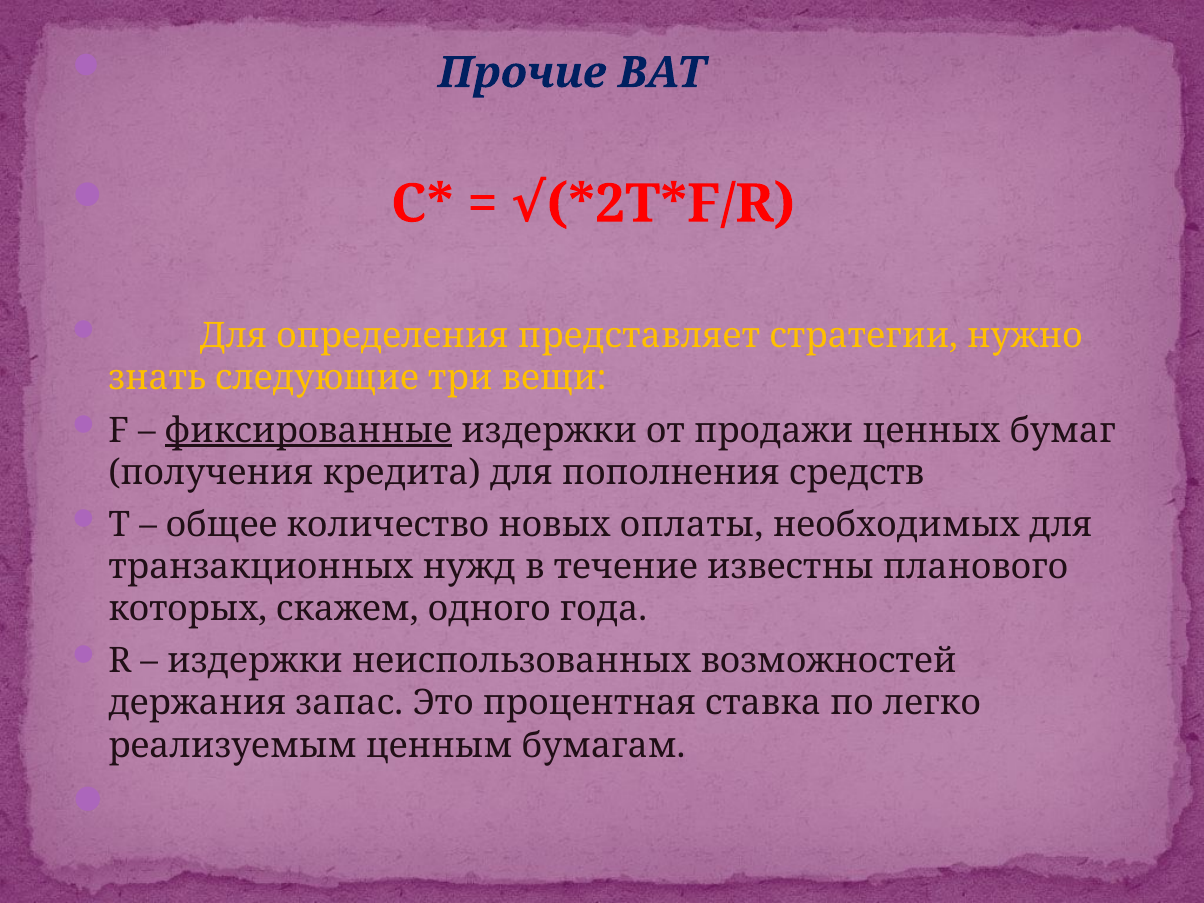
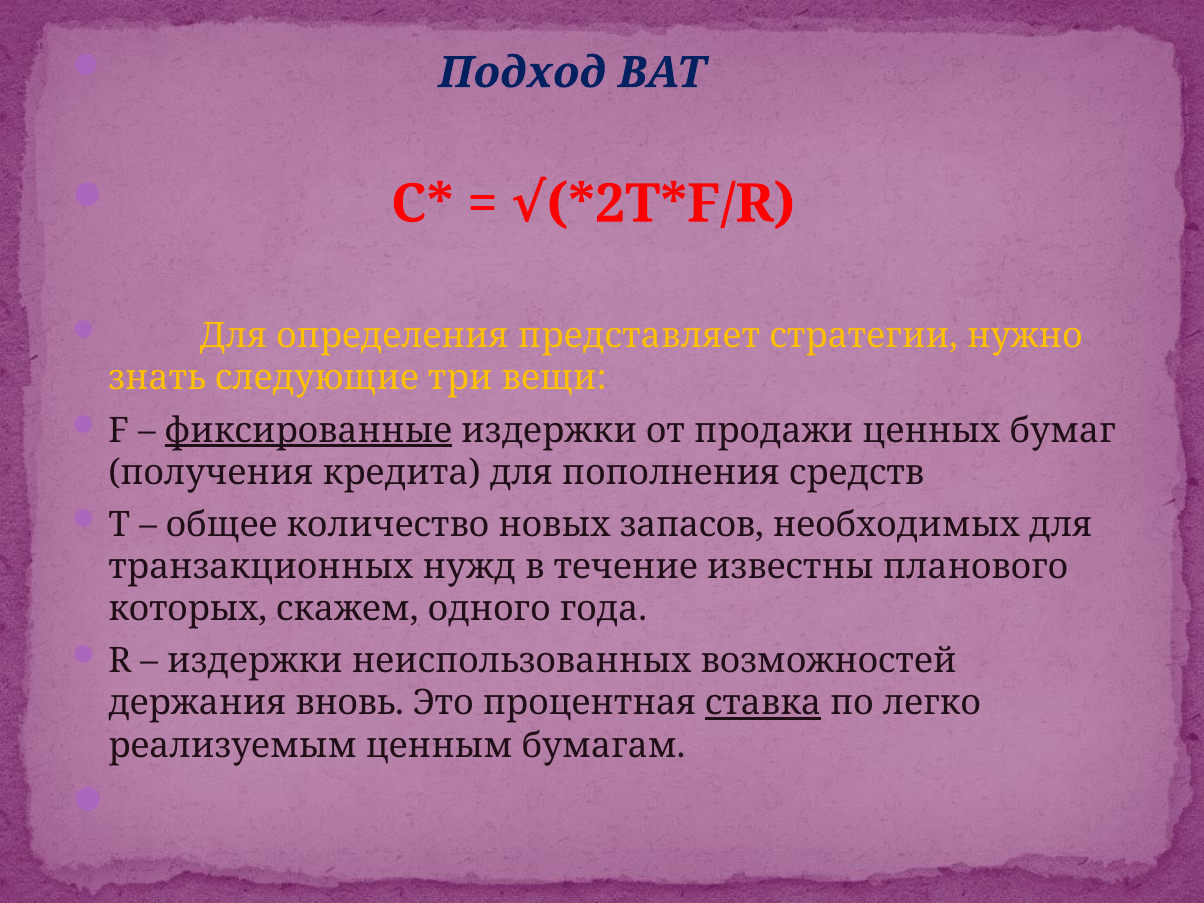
Прочие: Прочие -> Подход
оплаты: оплаты -> запасов
запас: запас -> вновь
ставка underline: none -> present
